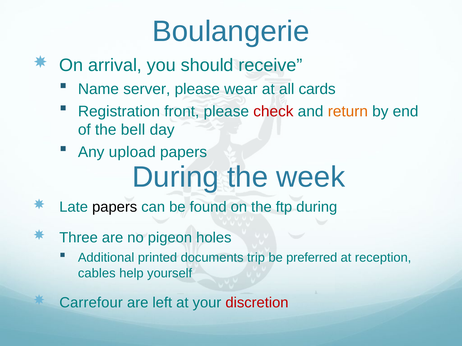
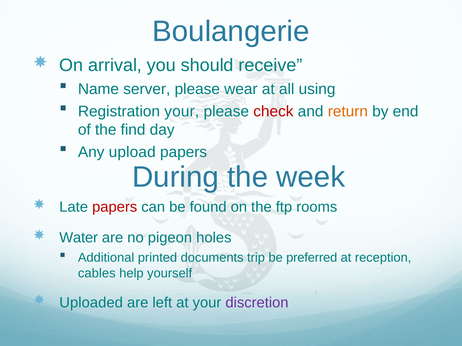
cards: cards -> using
Registration front: front -> your
bell: bell -> find
papers at (115, 207) colour: black -> red
ftp during: during -> rooms
Three: Three -> Water
Carrefour: Carrefour -> Uploaded
discretion colour: red -> purple
